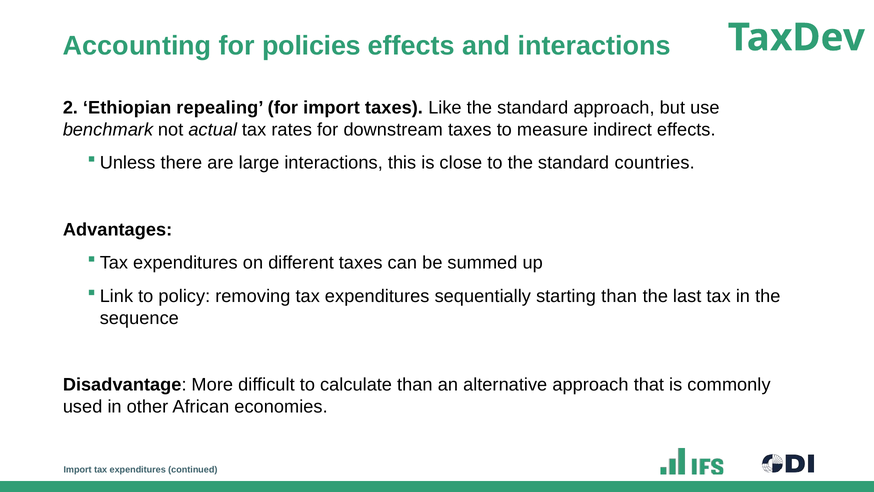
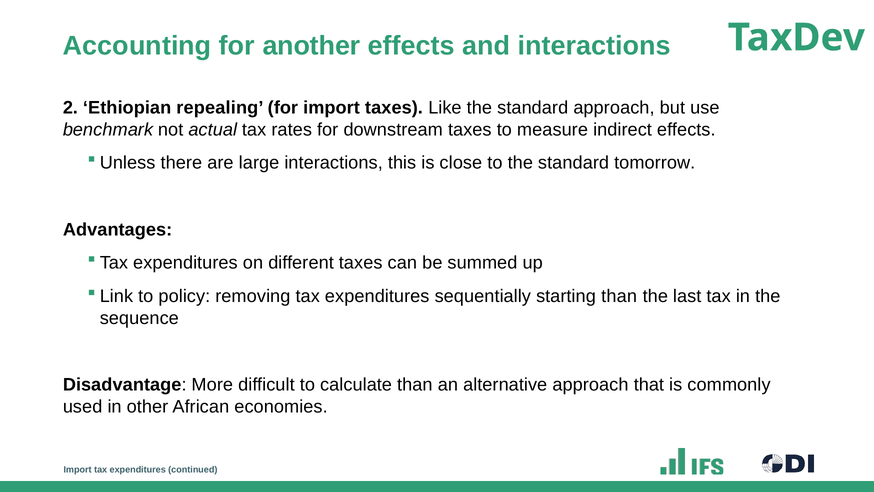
policies: policies -> another
countries: countries -> tomorrow
